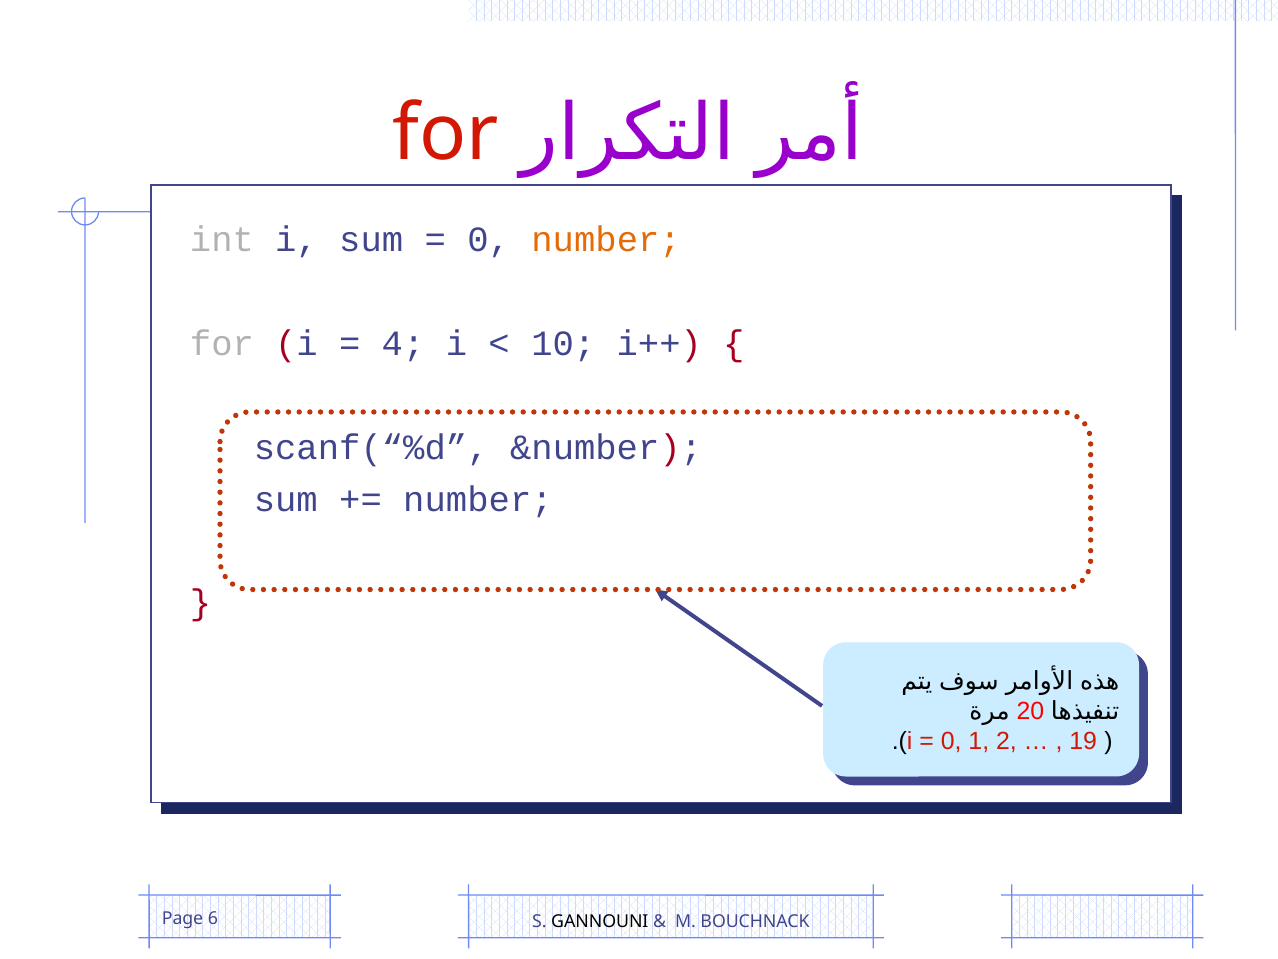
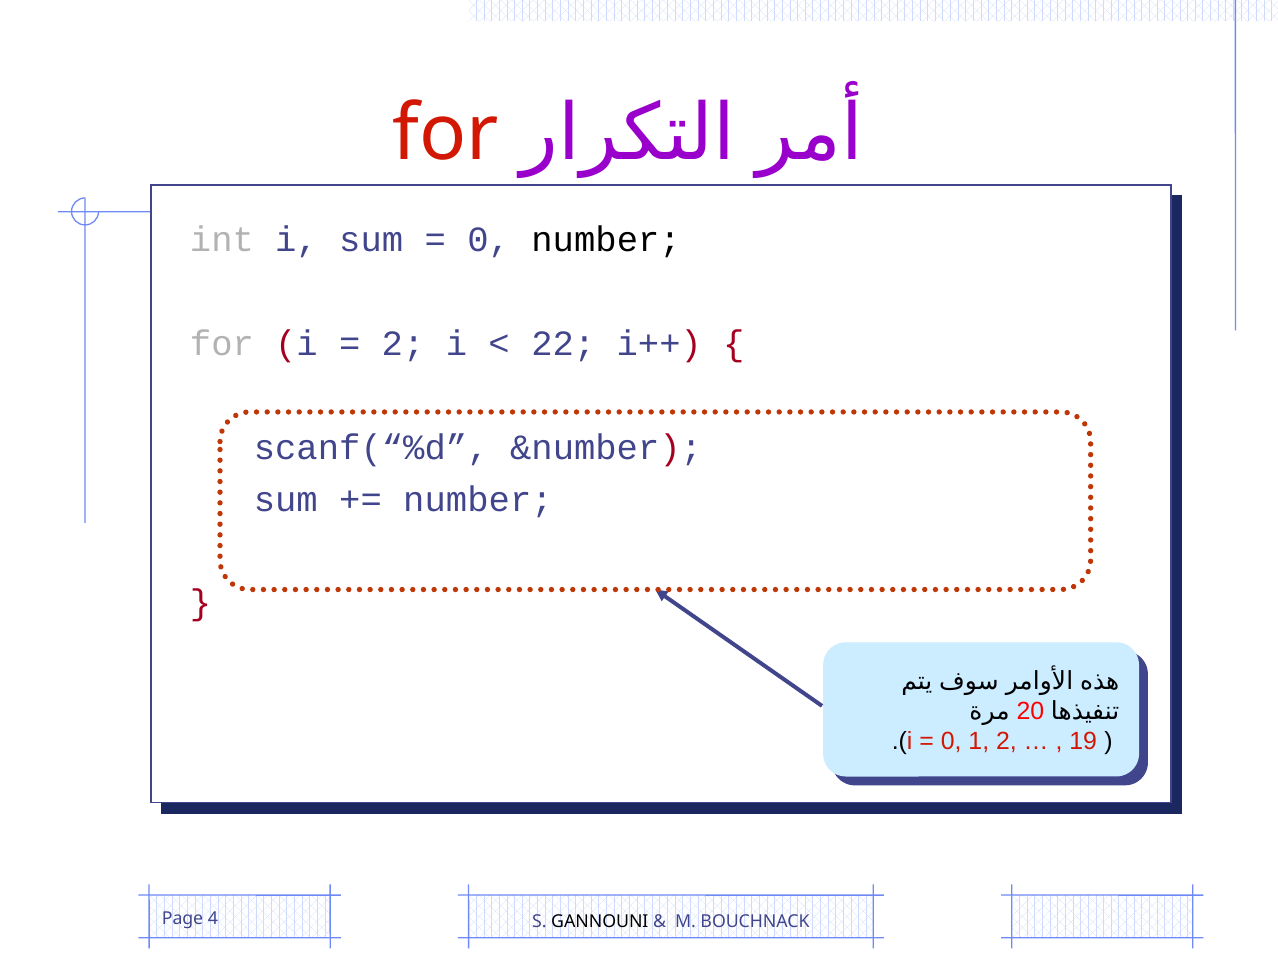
number at (606, 240) colour: orange -> black
4 at (403, 344): 4 -> 2
10: 10 -> 22
6: 6 -> 4
